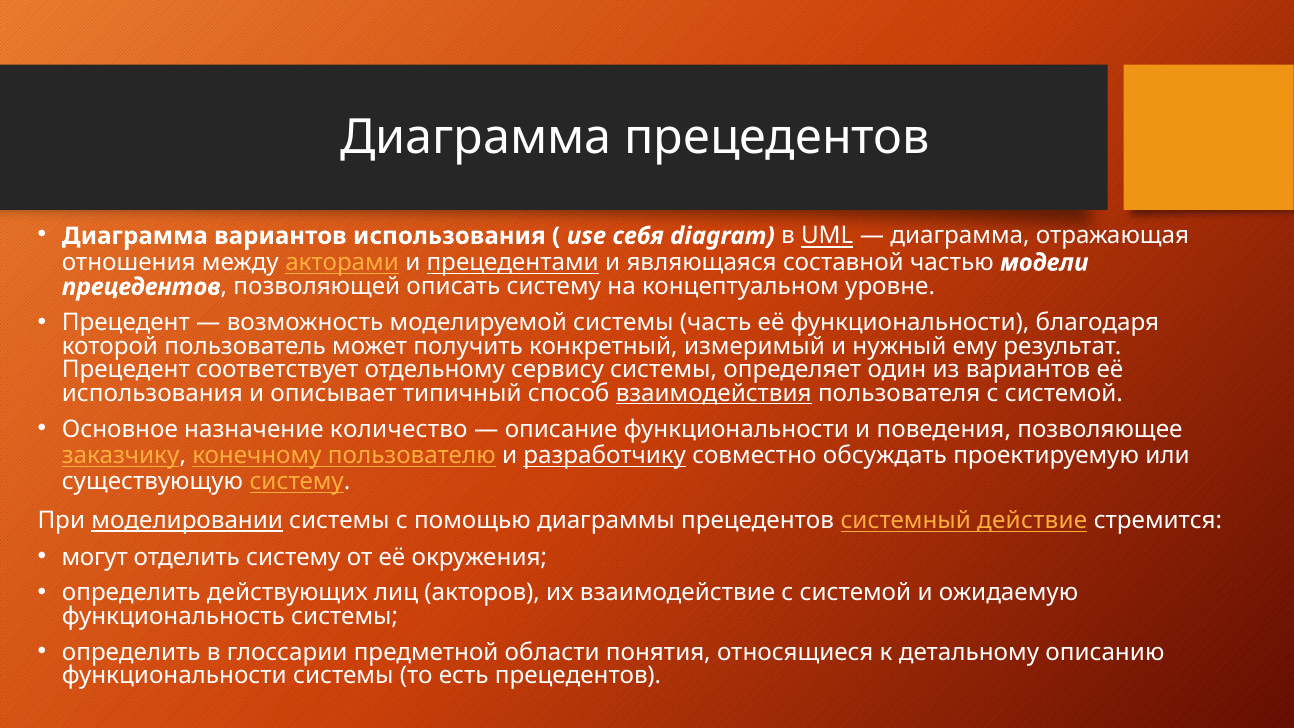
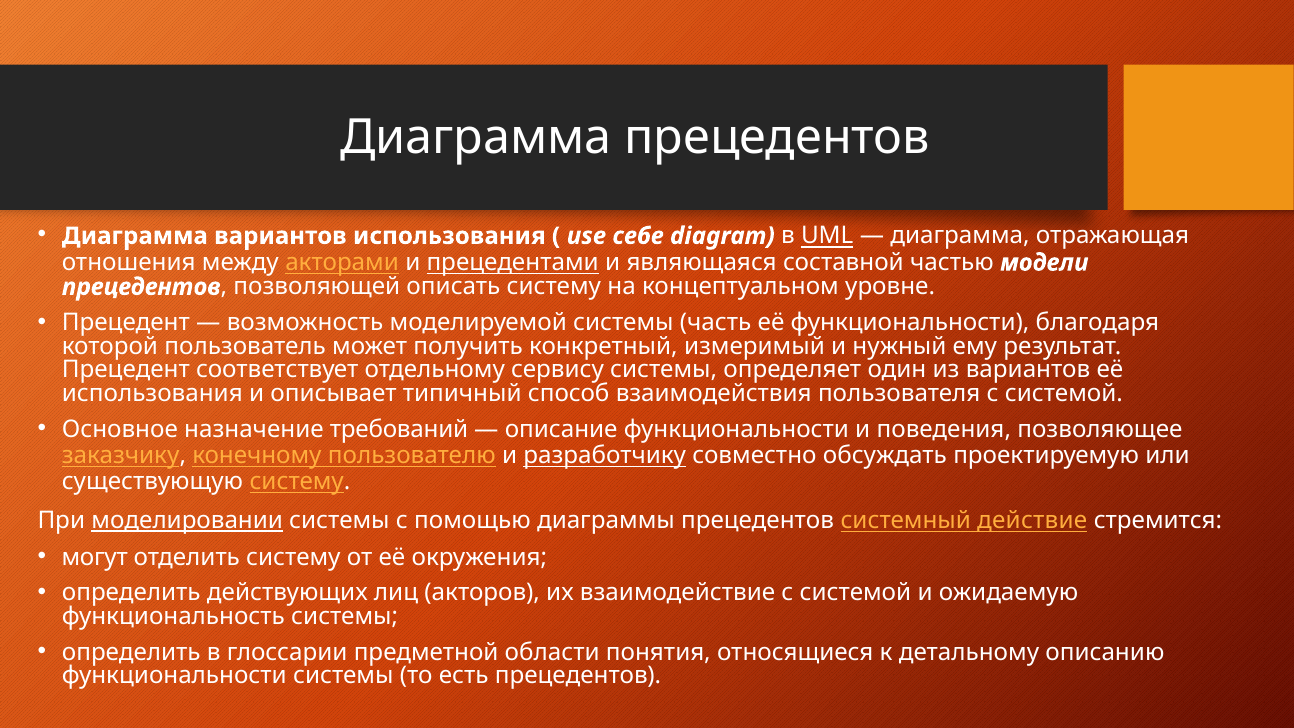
себя: себя -> себе
взаимодействия underline: present -> none
количество: количество -> требований
